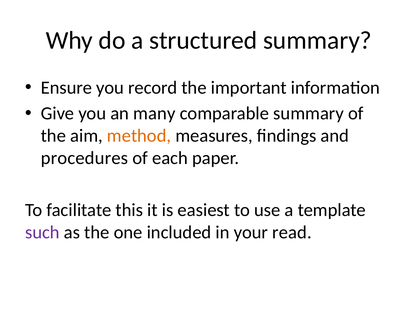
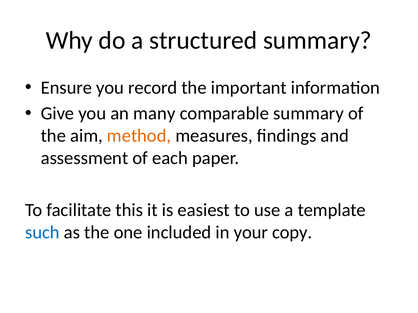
procedures: procedures -> assessment
such colour: purple -> blue
read: read -> copy
